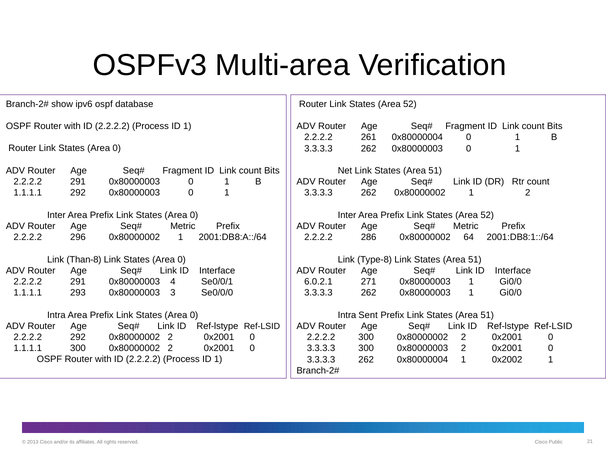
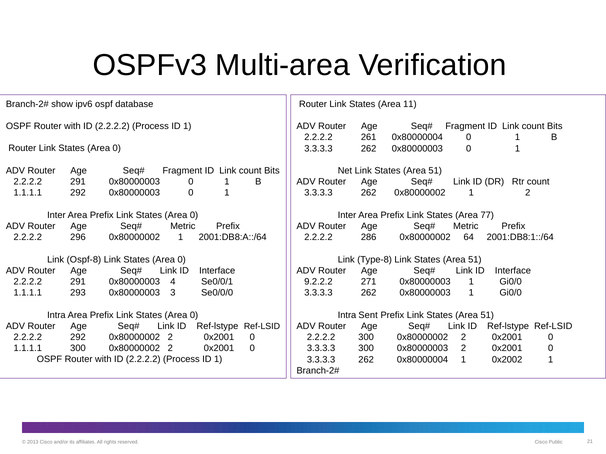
52 at (410, 104): 52 -> 11
52 at (487, 215): 52 -> 77
Than-8: Than-8 -> Ospf-8
6.0.2.1: 6.0.2.1 -> 9.2.2.2
